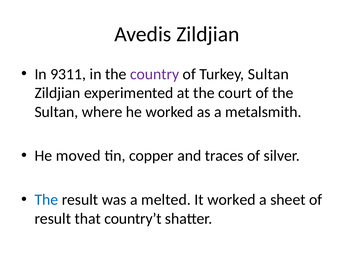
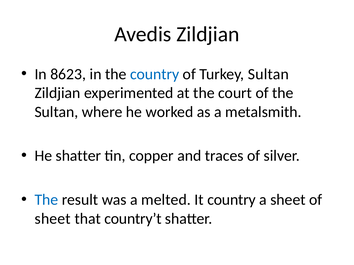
9311: 9311 -> 8623
country at (155, 74) colour: purple -> blue
He moved: moved -> shatter
It worked: worked -> country
result at (53, 219): result -> sheet
